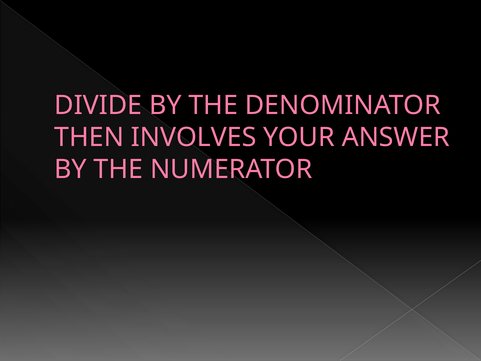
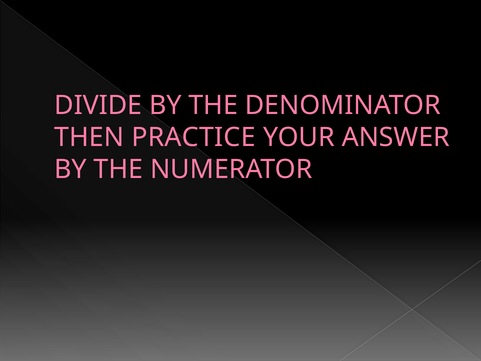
INVOLVES: INVOLVES -> PRACTICE
